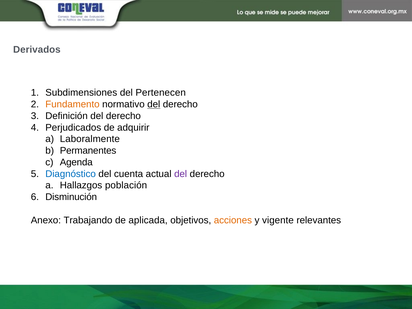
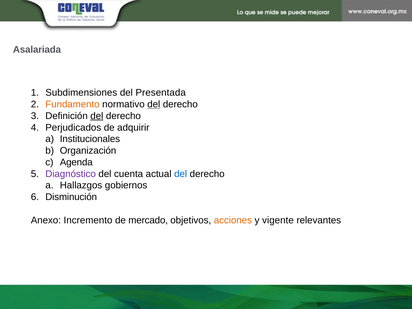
Derivados: Derivados -> Asalariada
Pertenecen: Pertenecen -> Presentada
del at (97, 116) underline: none -> present
Laboralmente: Laboralmente -> Institucionales
Permanentes: Permanentes -> Organización
Diagnóstico colour: blue -> purple
del at (181, 174) colour: purple -> blue
población: población -> gobiernos
Trabajando: Trabajando -> Incremento
aplicada: aplicada -> mercado
